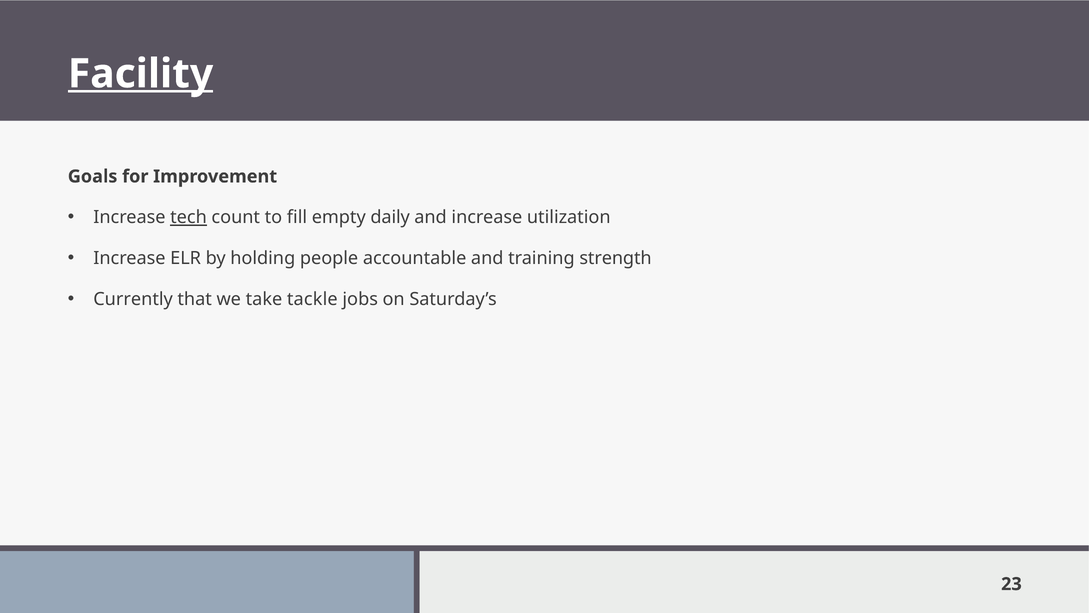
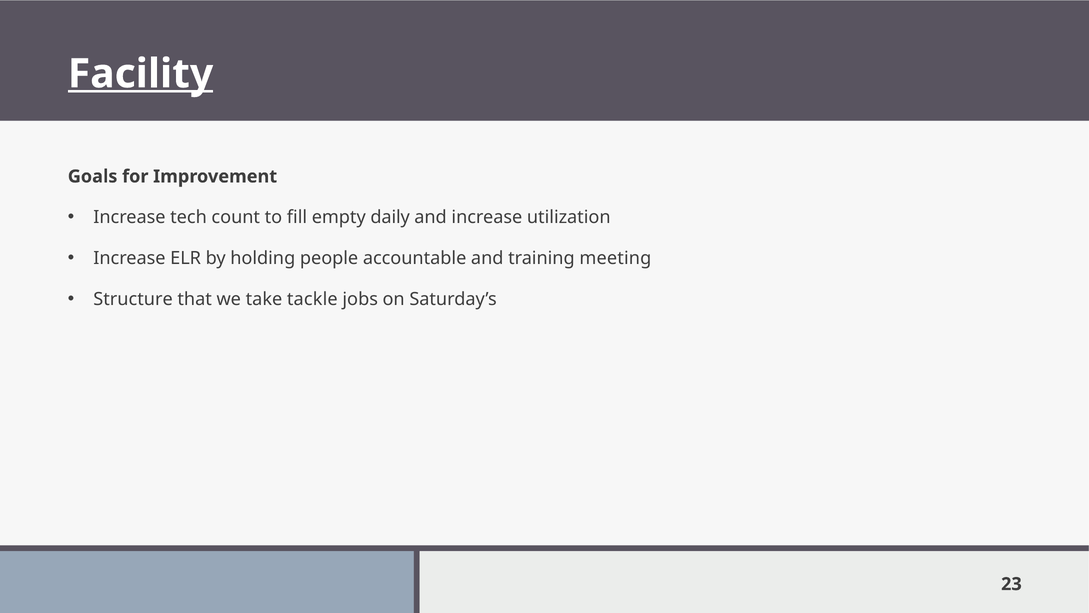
tech underline: present -> none
strength: strength -> meeting
Currently: Currently -> Structure
